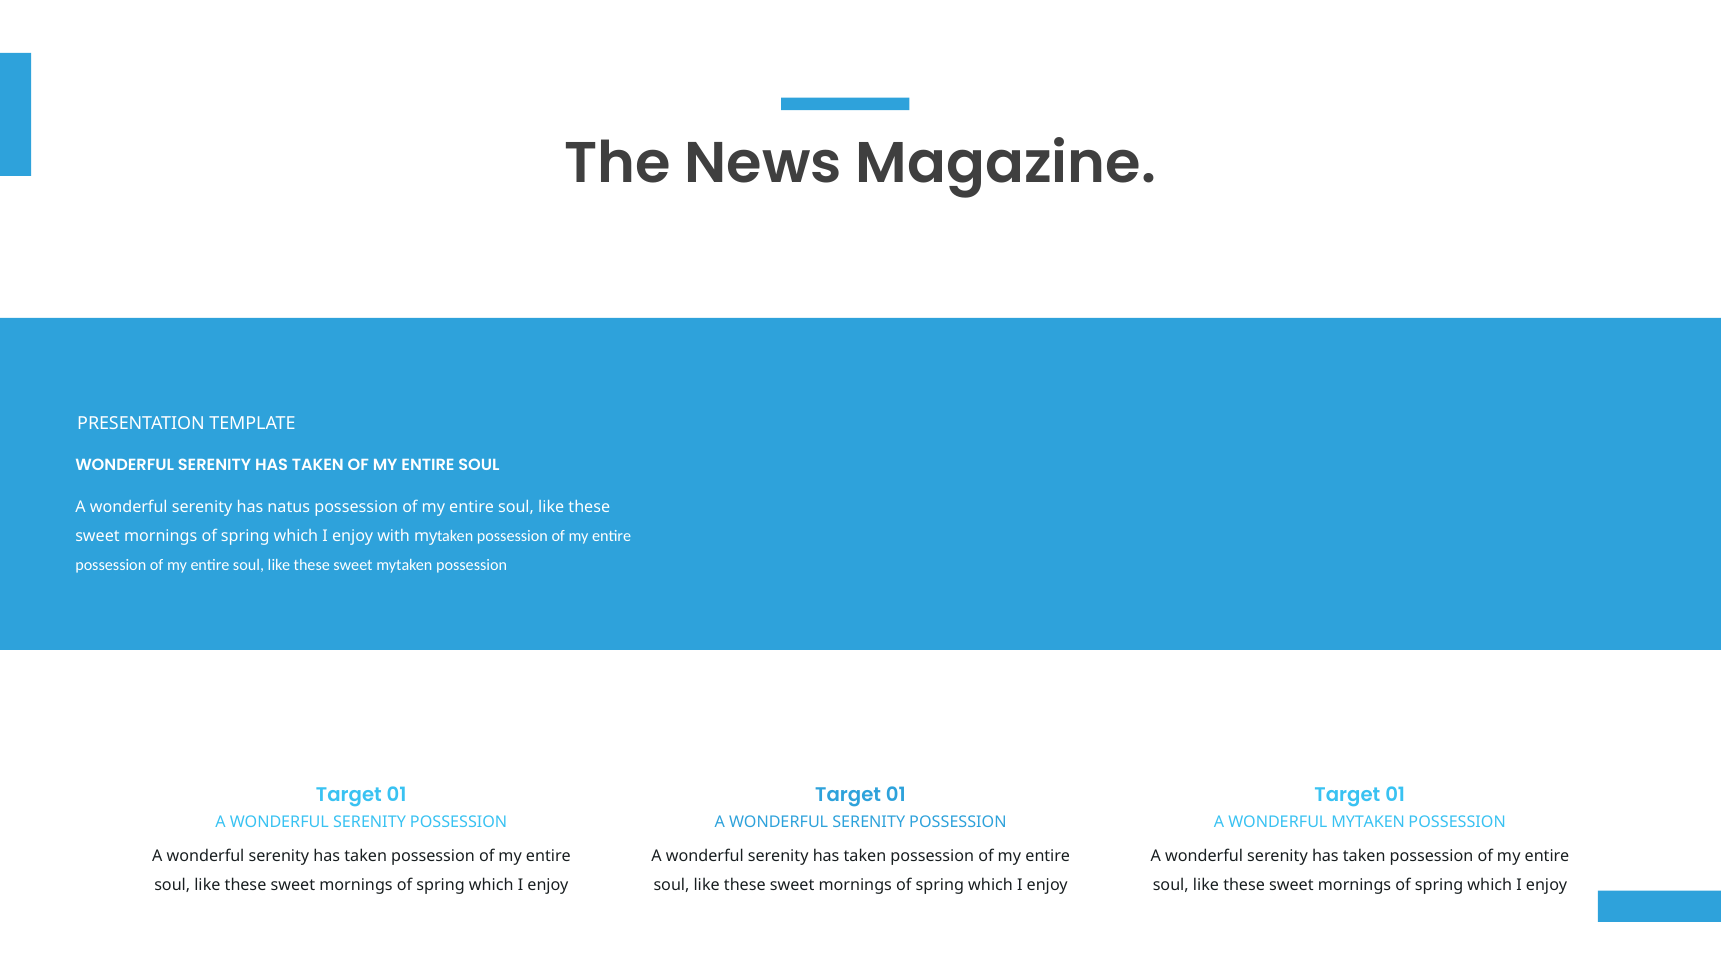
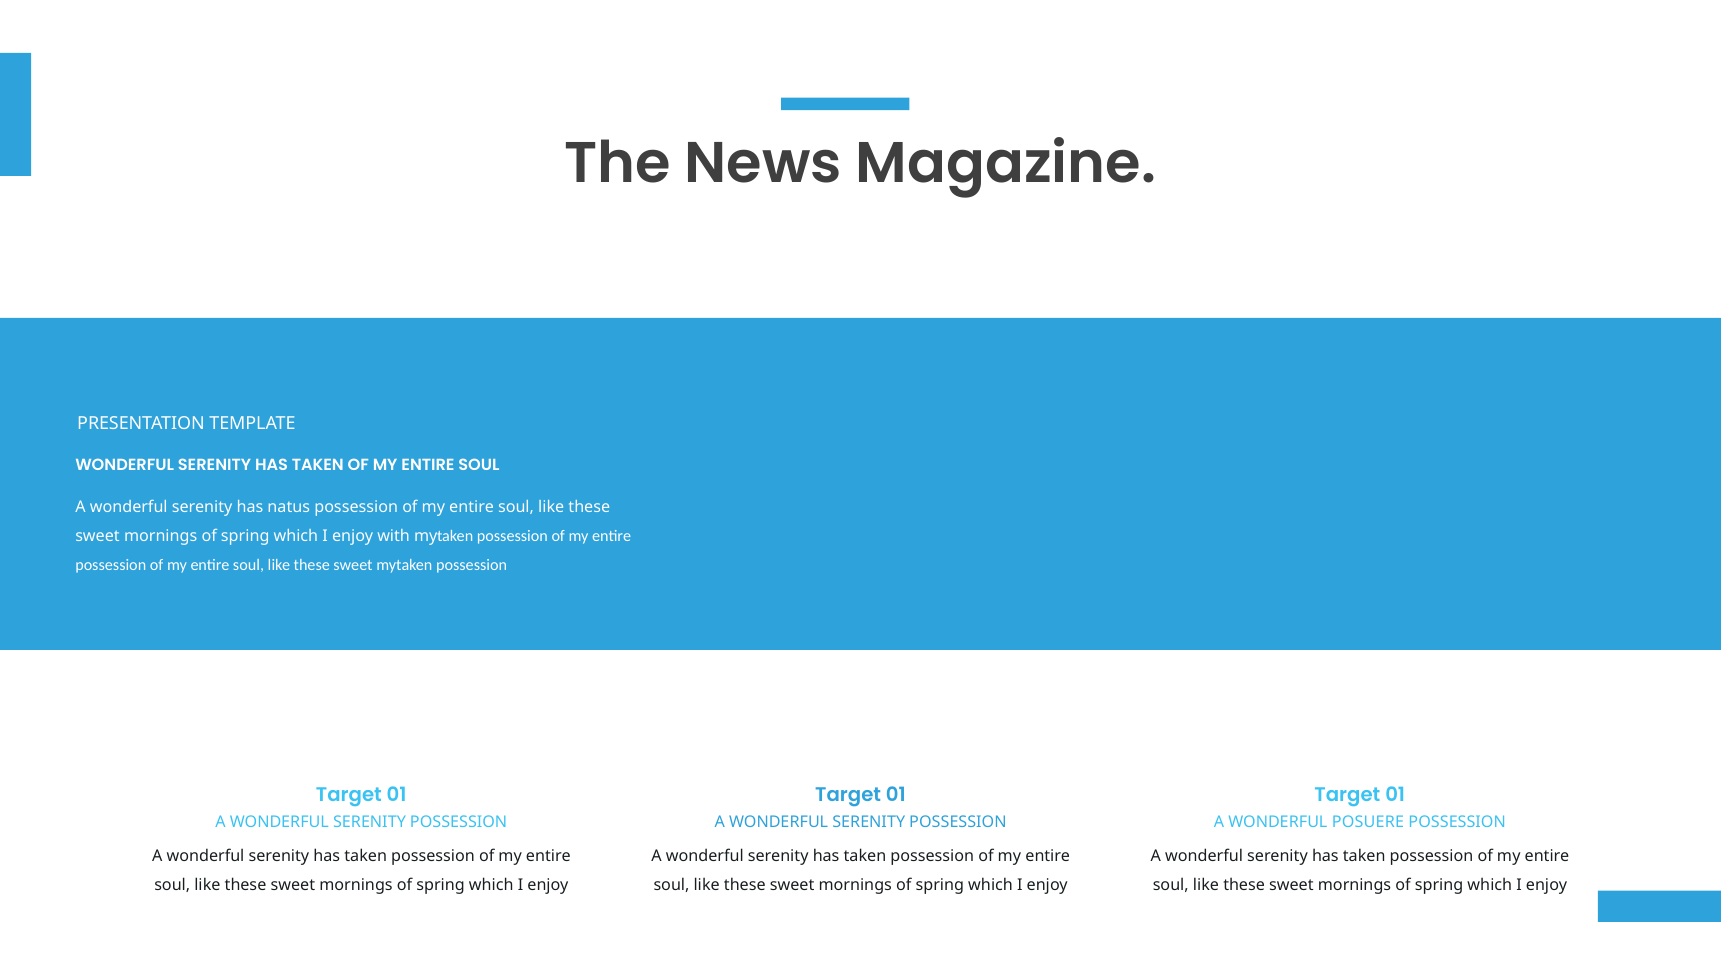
WONDERFUL MYTAKEN: MYTAKEN -> POSUERE
